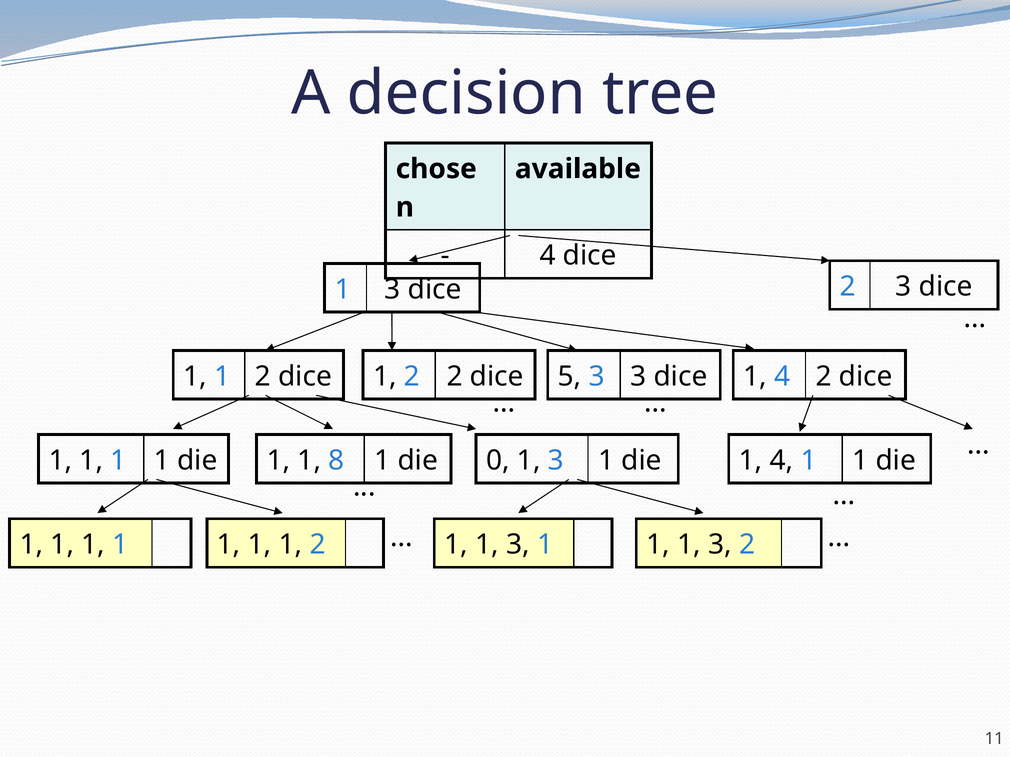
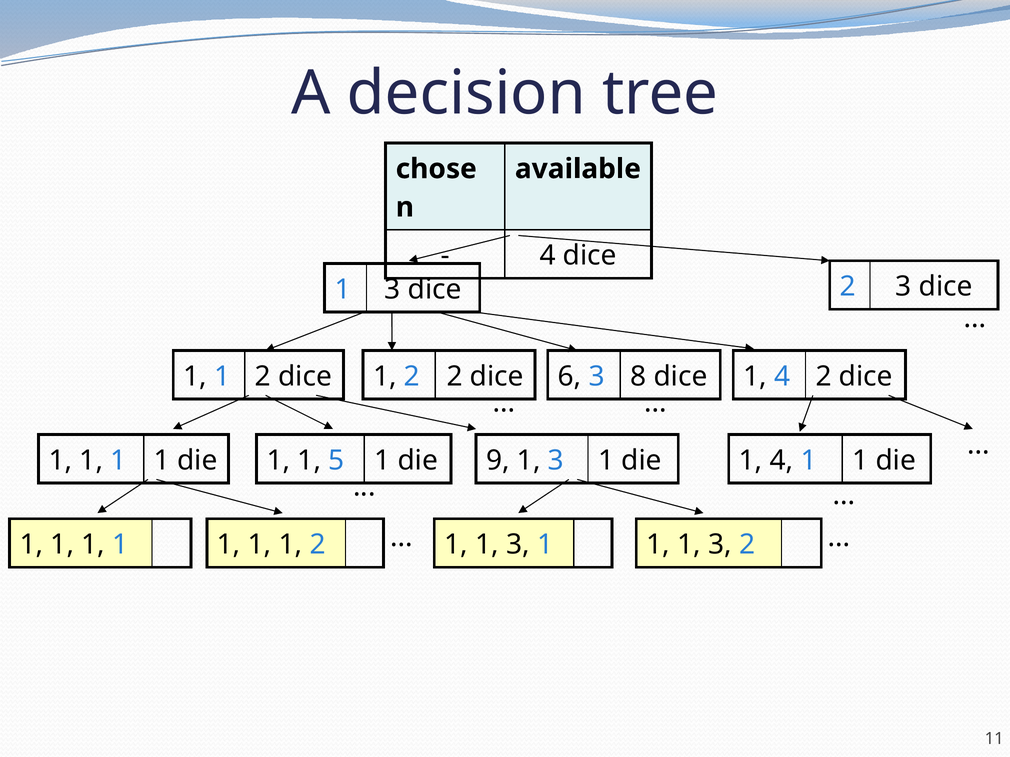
5: 5 -> 6
3 3: 3 -> 8
8: 8 -> 5
0: 0 -> 9
